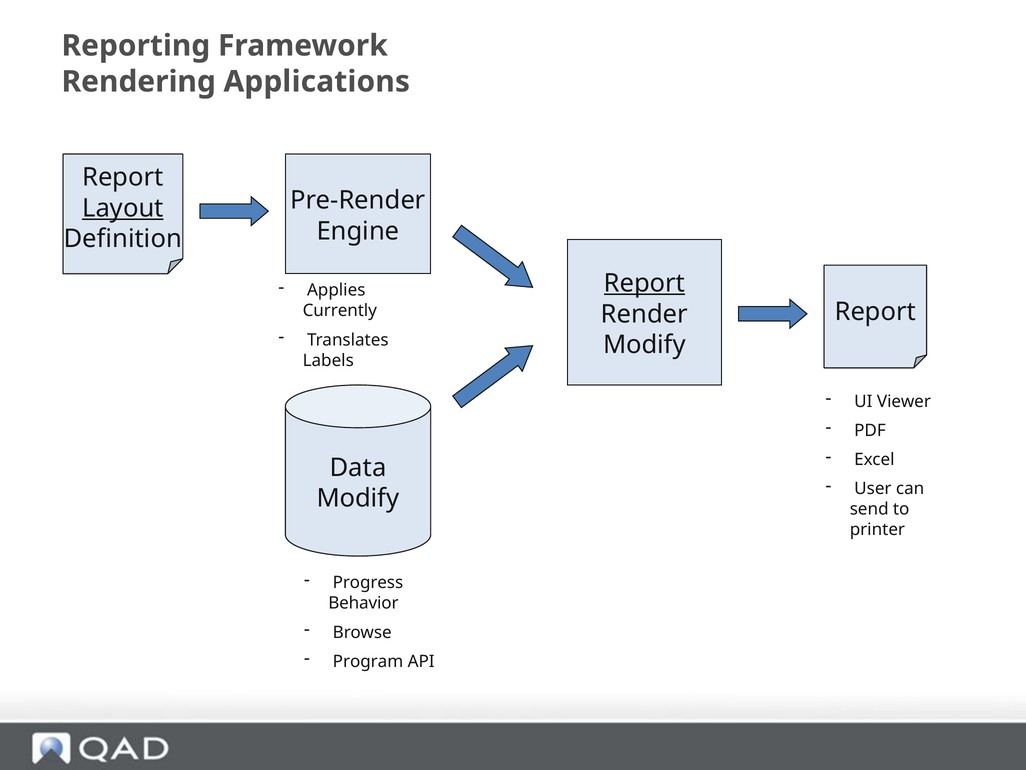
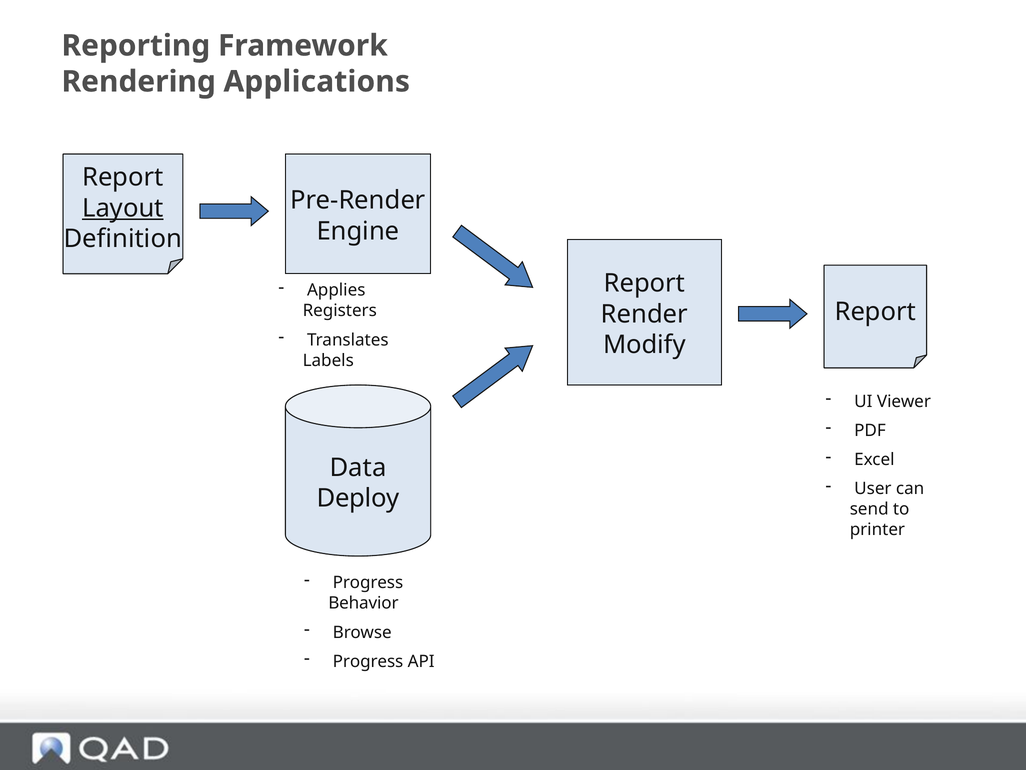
Report at (644, 283) underline: present -> none
Currently: Currently -> Registers
Modify at (358, 498): Modify -> Deploy
Program at (368, 661): Program -> Progress
